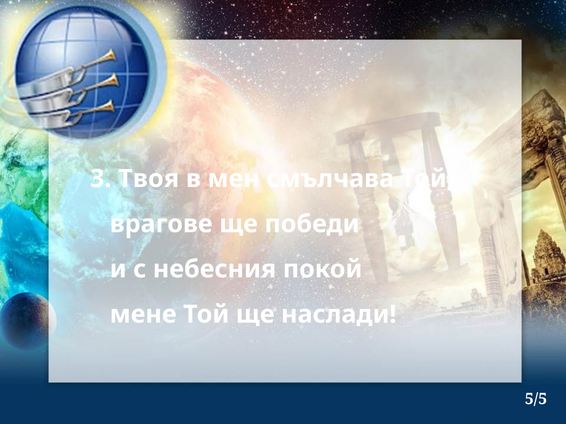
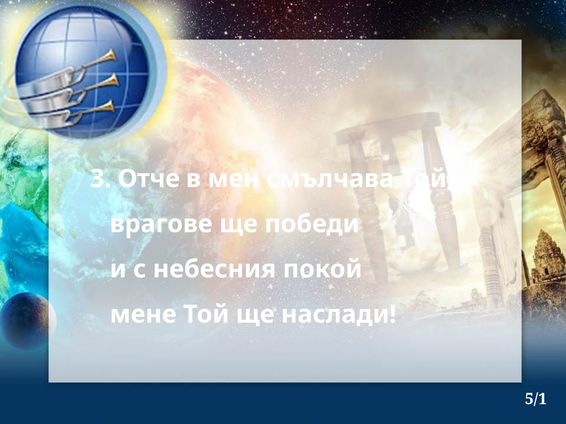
Твоя: Твоя -> Отче
5/5: 5/5 -> 5/1
